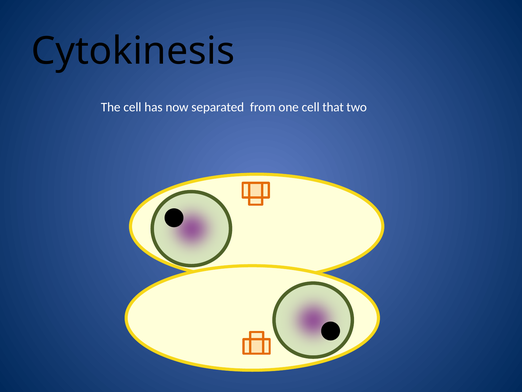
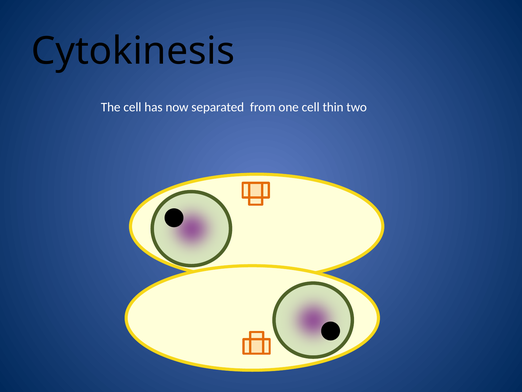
that: that -> thin
